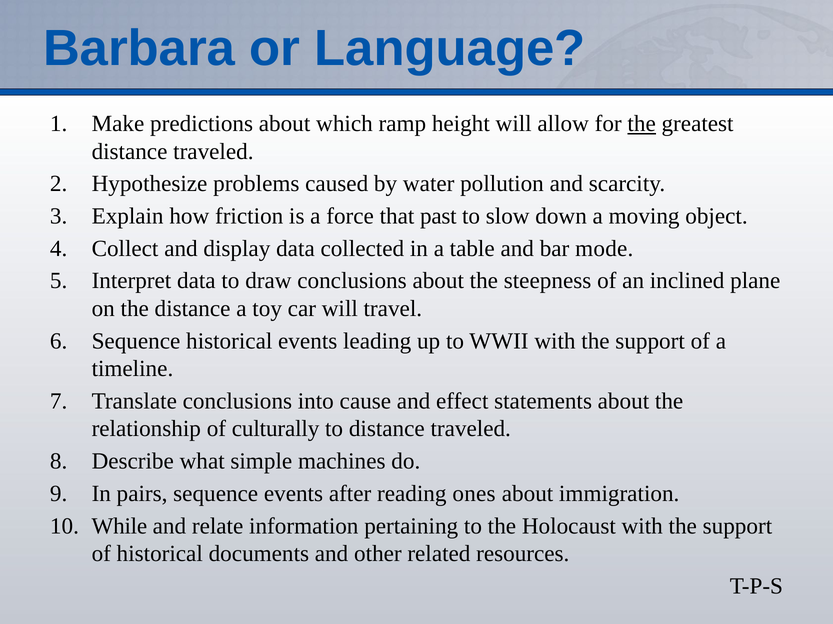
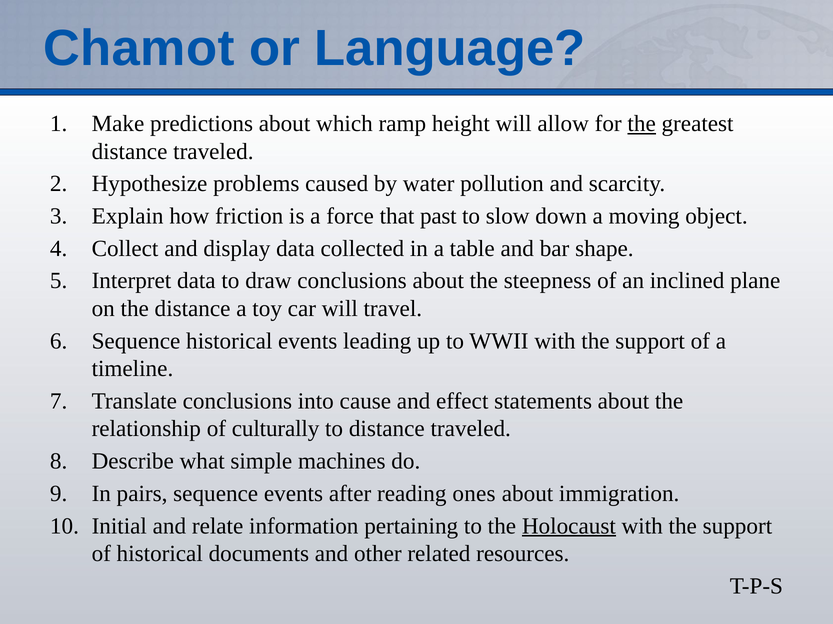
Barbara: Barbara -> Chamot
mode: mode -> shape
While: While -> Initial
Holocaust underline: none -> present
